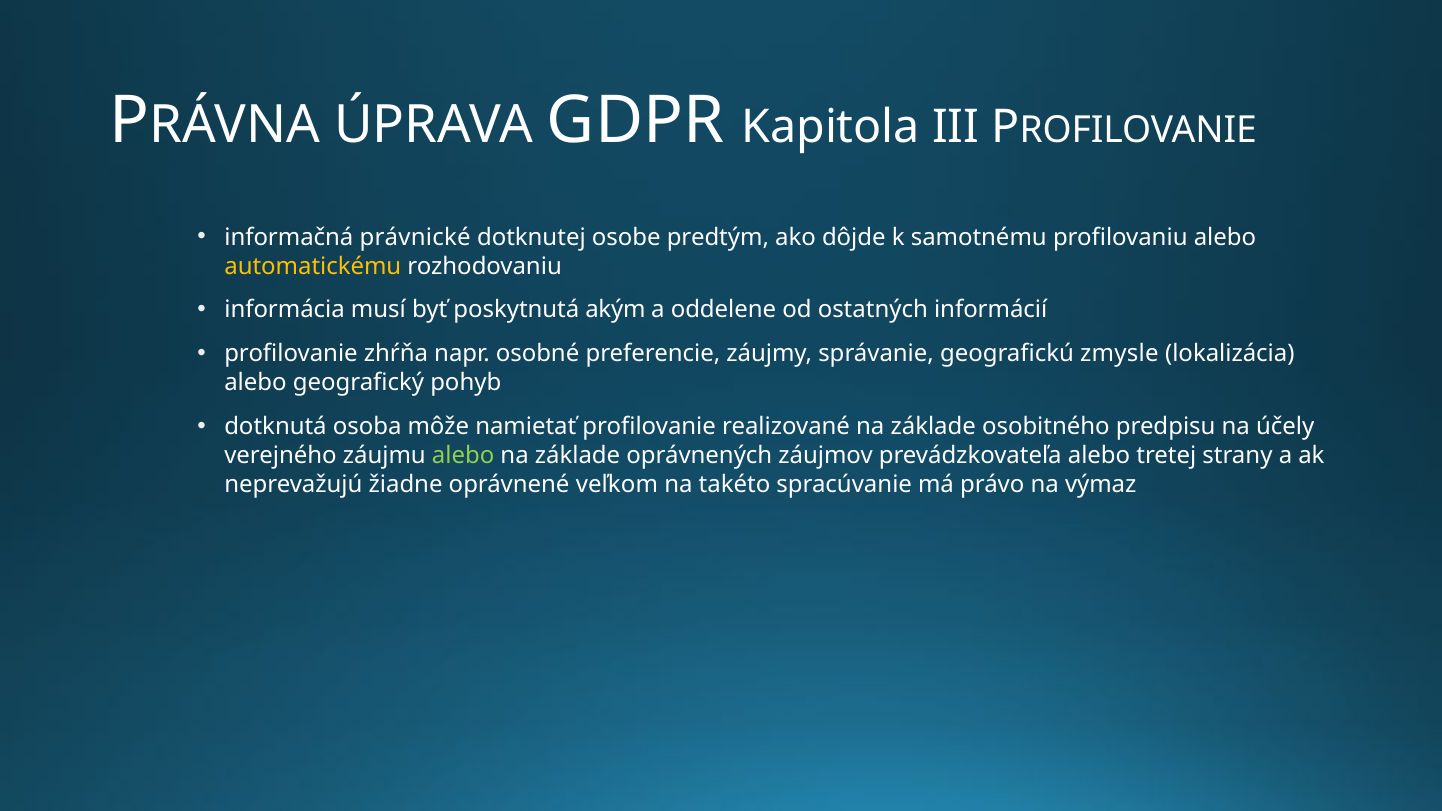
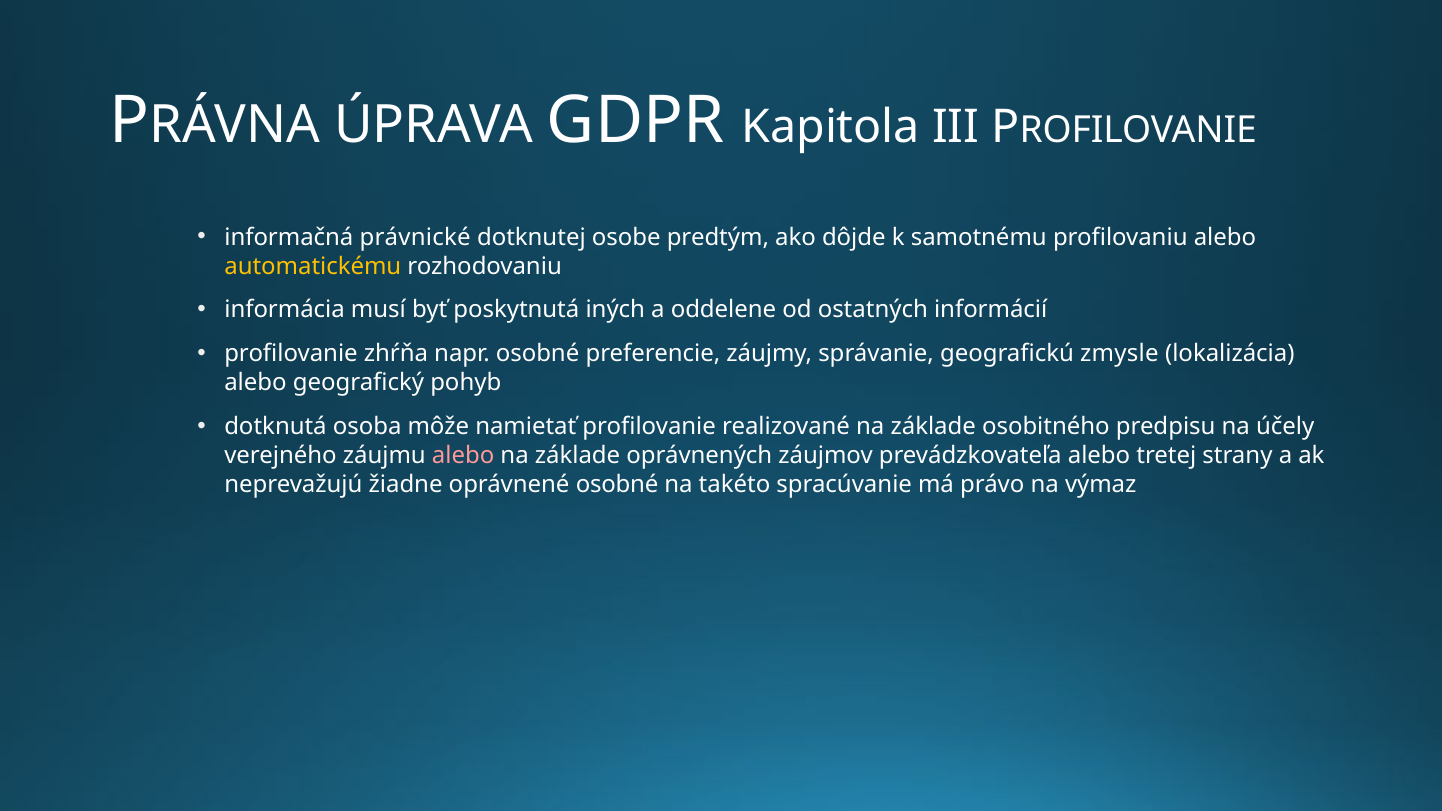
akým: akým -> iných
alebo at (463, 455) colour: light green -> pink
oprávnené veľkom: veľkom -> osobné
